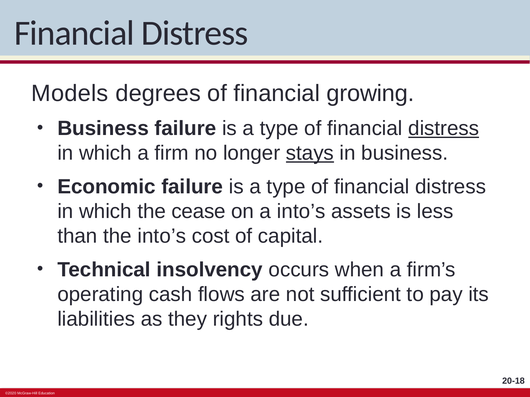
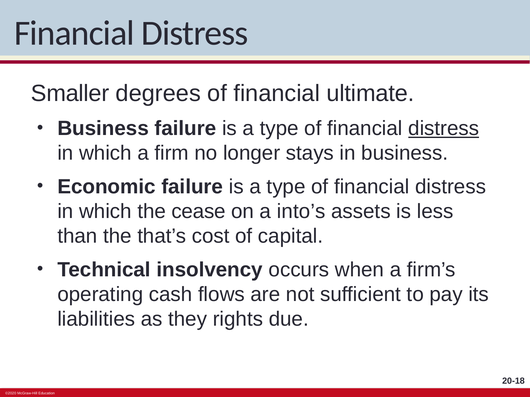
Models: Models -> Smaller
growing: growing -> ultimate
stays underline: present -> none
the into’s: into’s -> that’s
